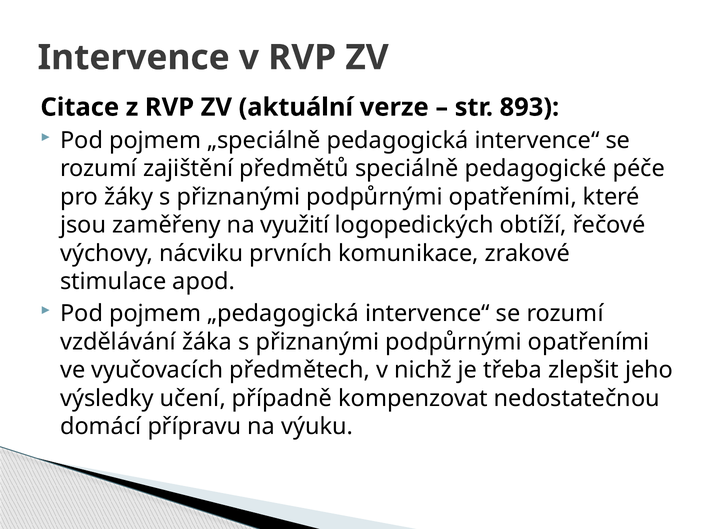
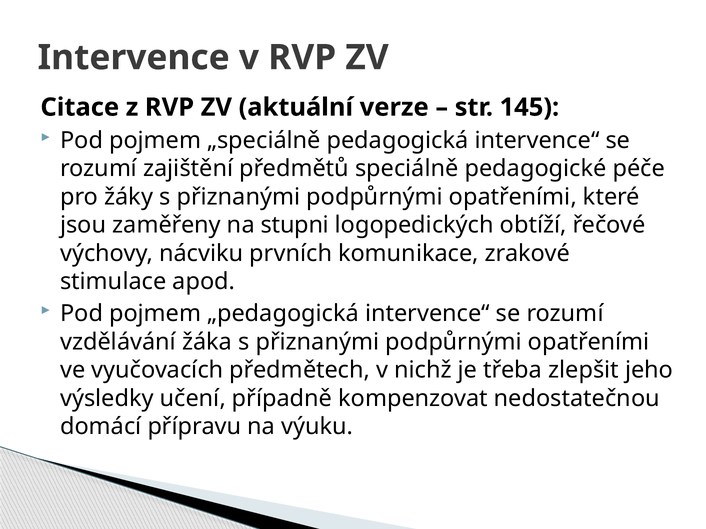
893: 893 -> 145
využití: využití -> stupni
